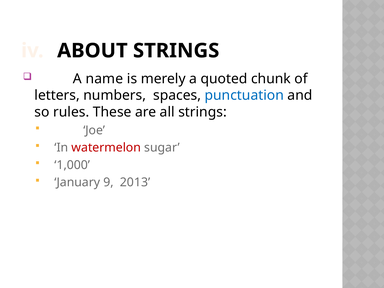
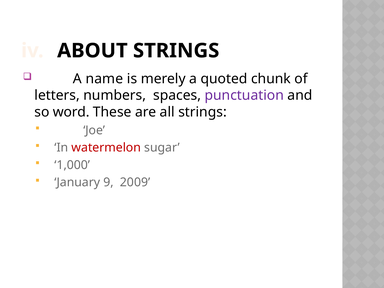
punctuation colour: blue -> purple
rules: rules -> word
2013: 2013 -> 2009
